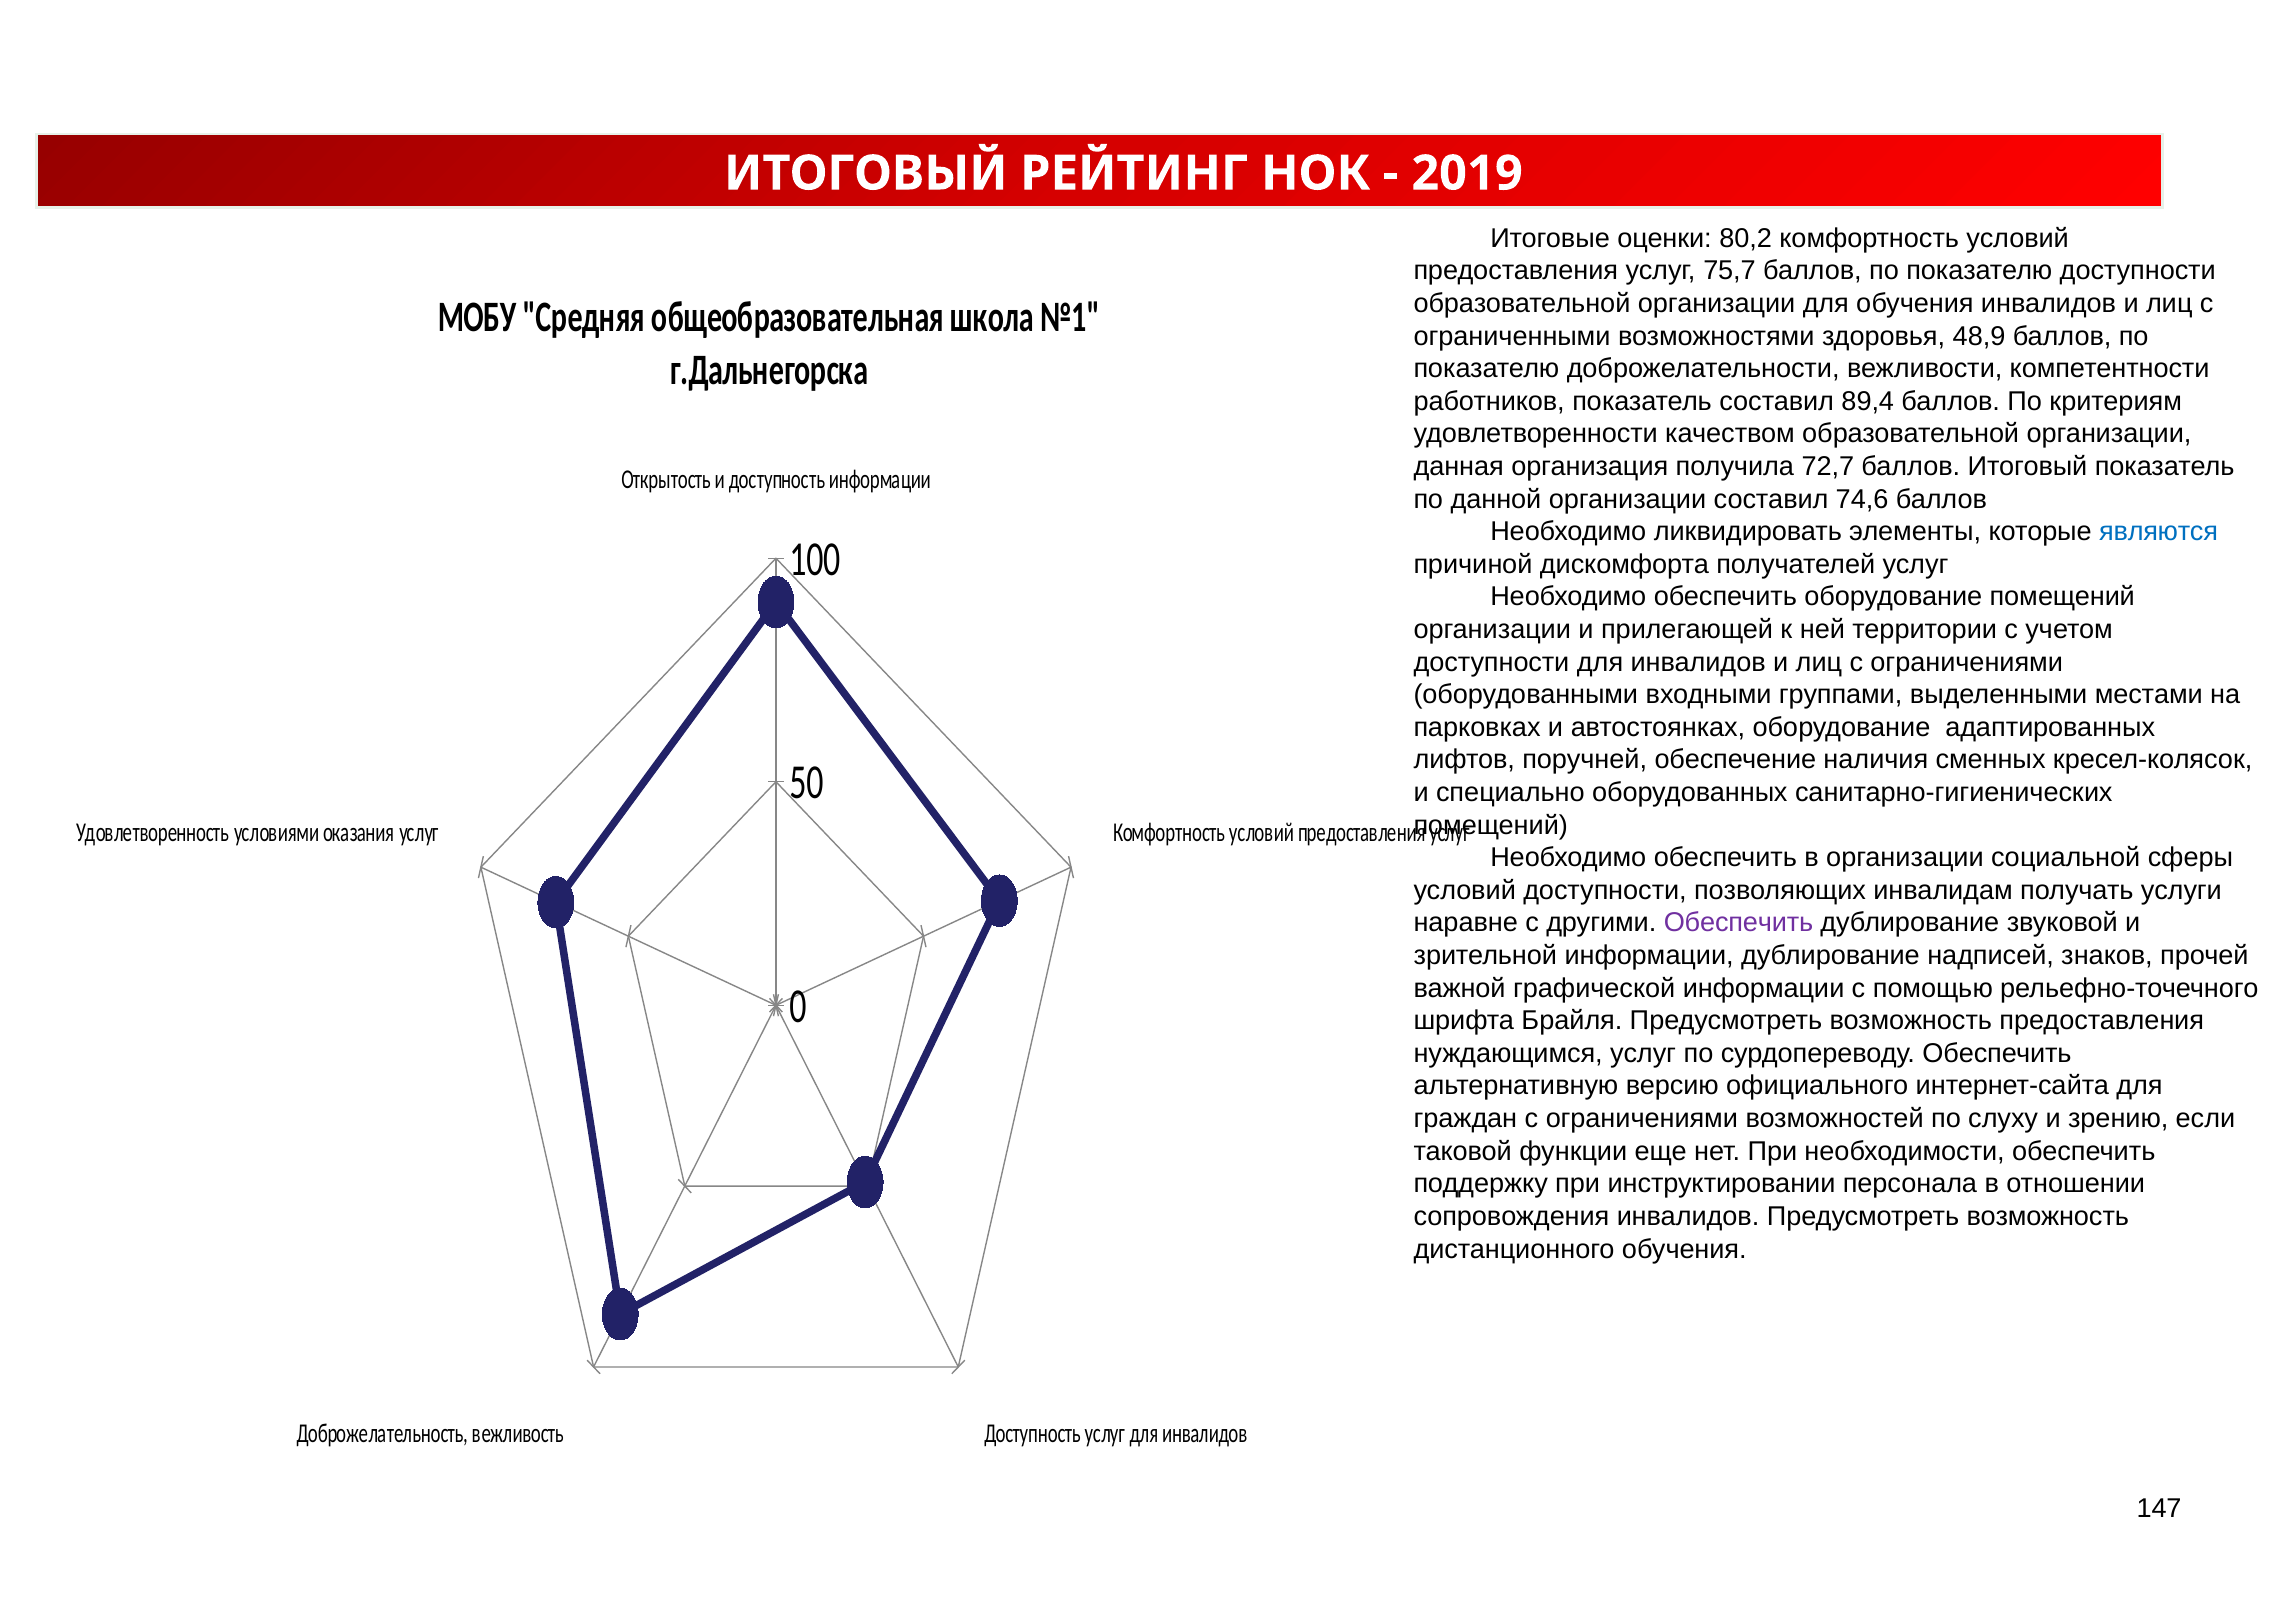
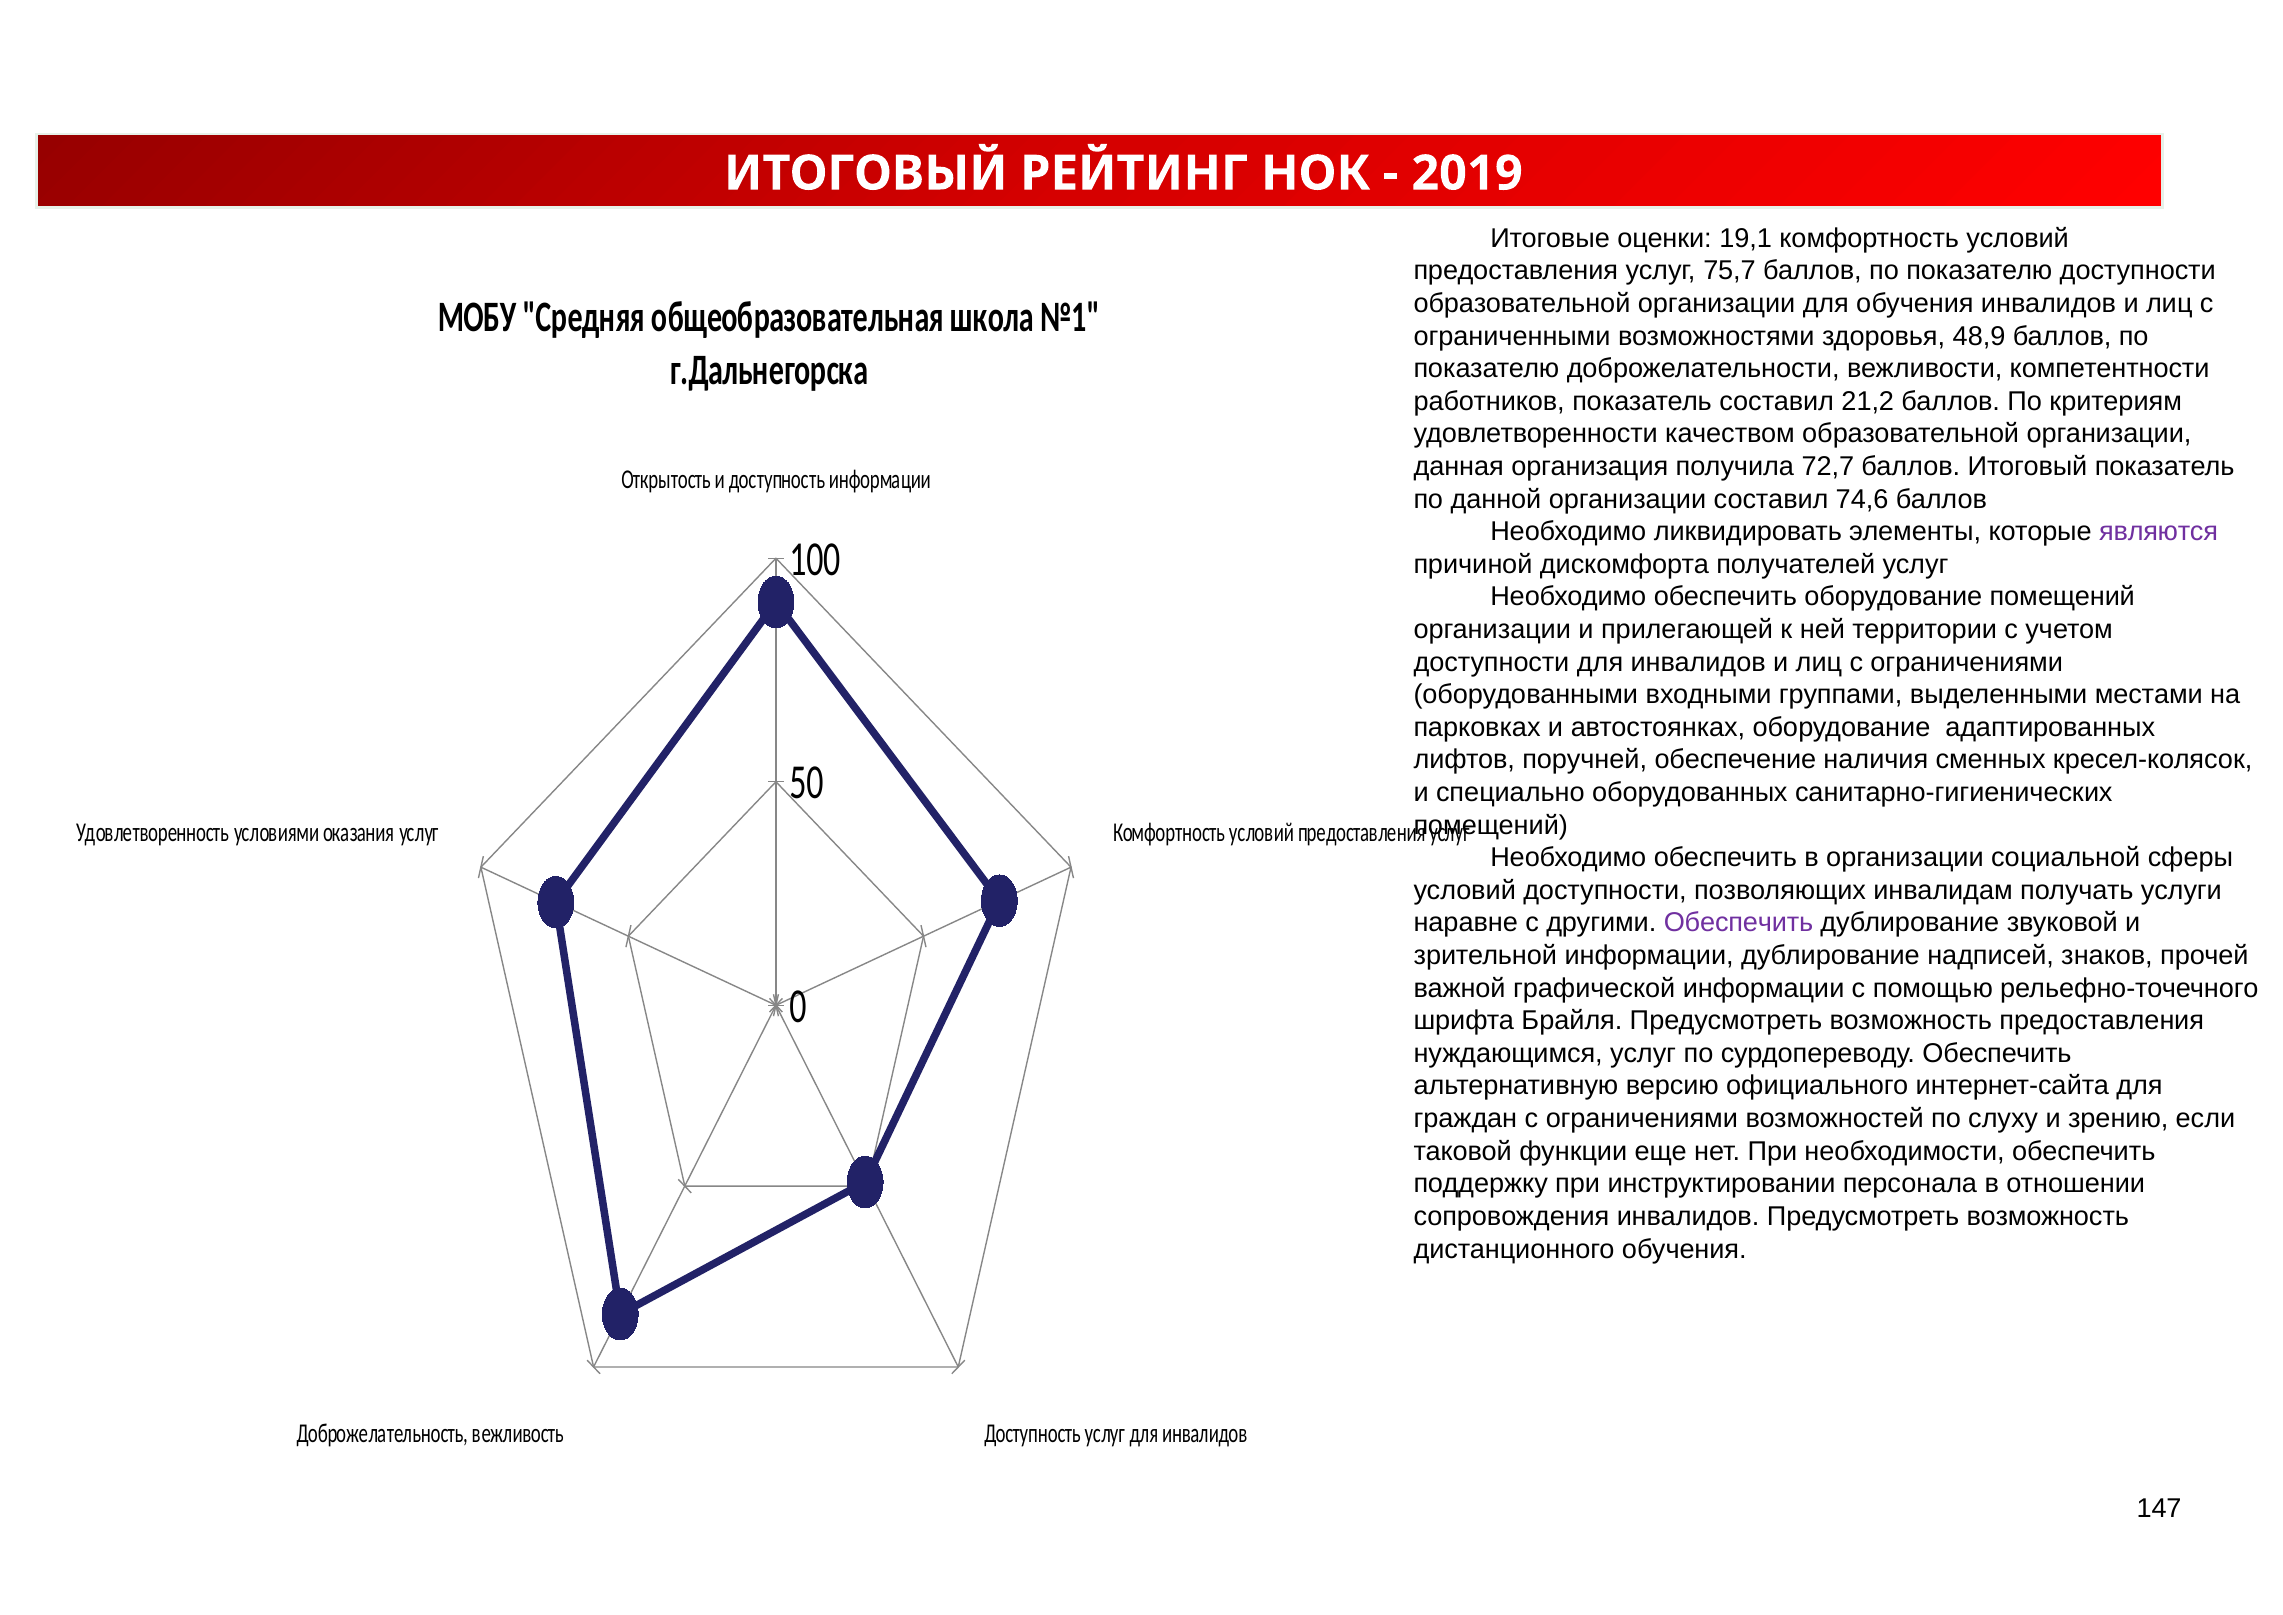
80,2: 80,2 -> 19,1
89,4: 89,4 -> 21,2
являются colour: blue -> purple
